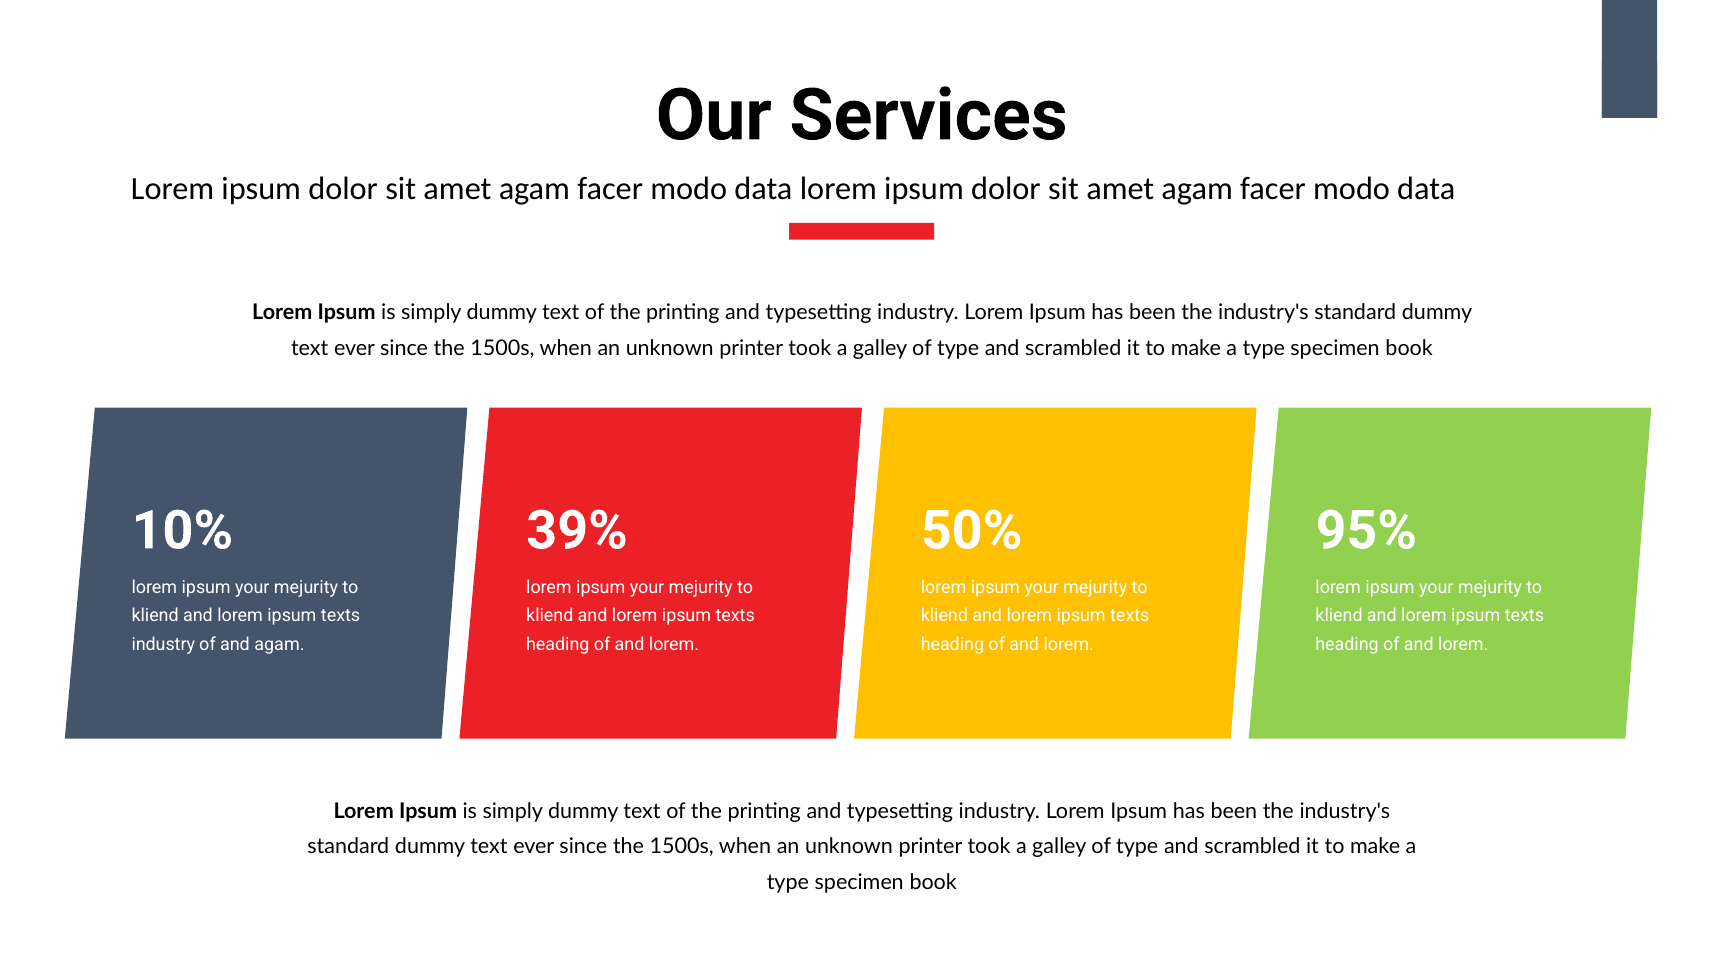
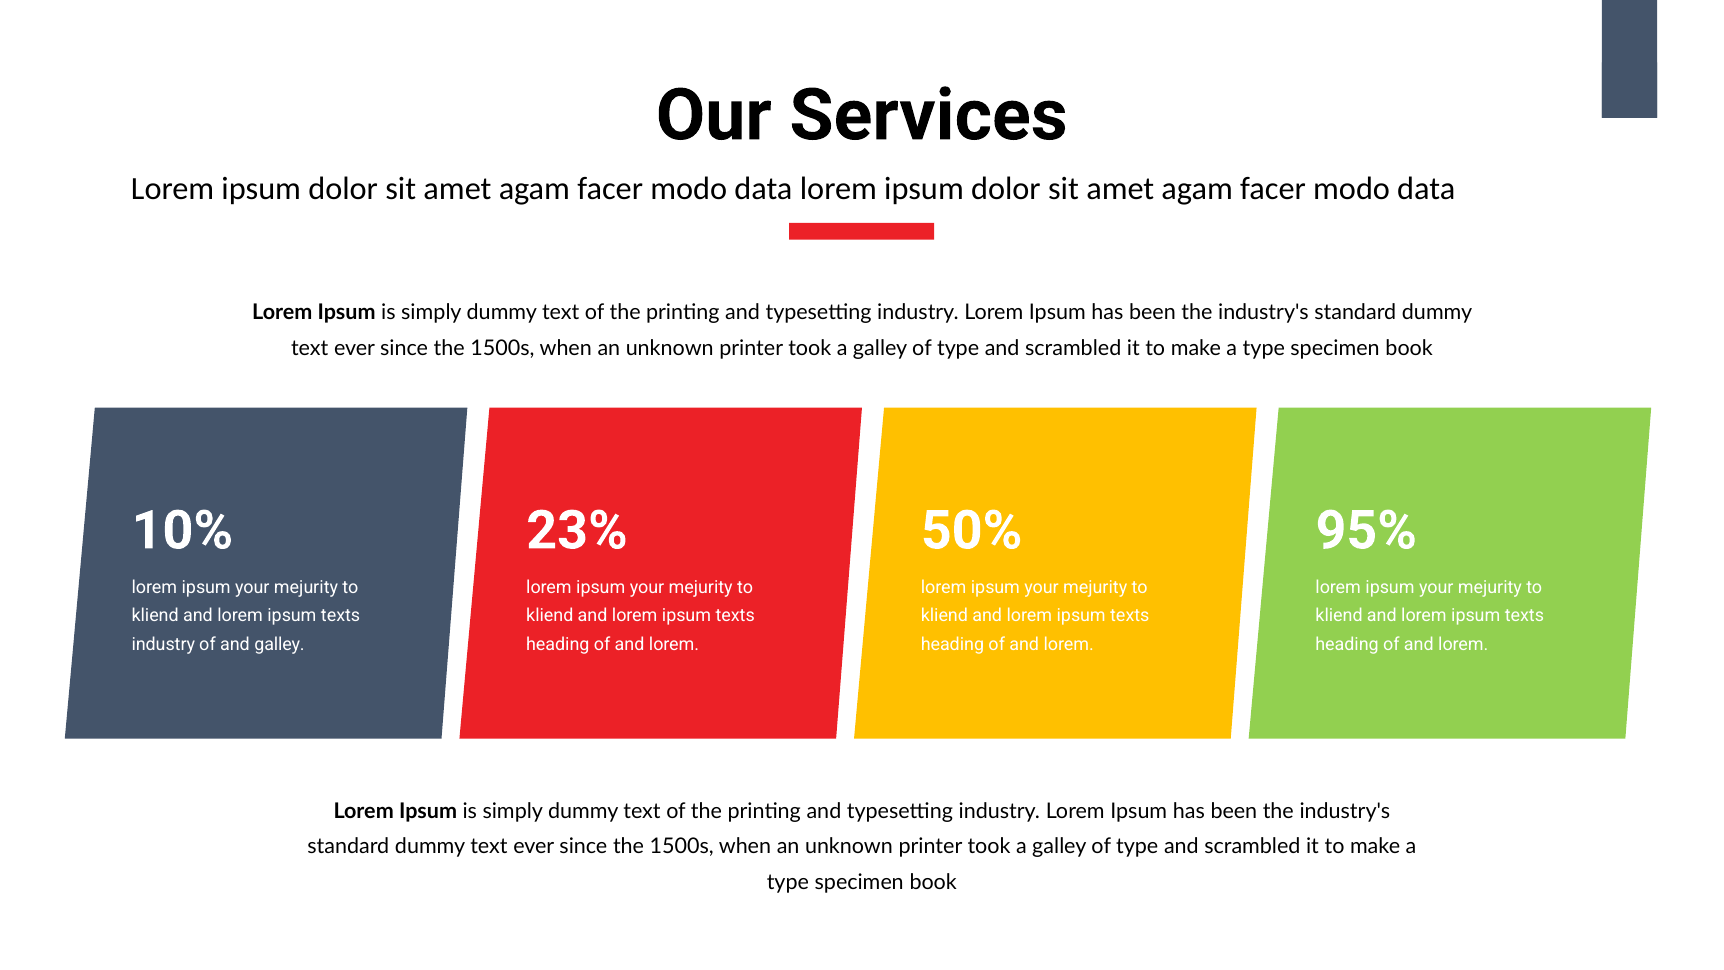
39%: 39% -> 23%
and agam: agam -> galley
